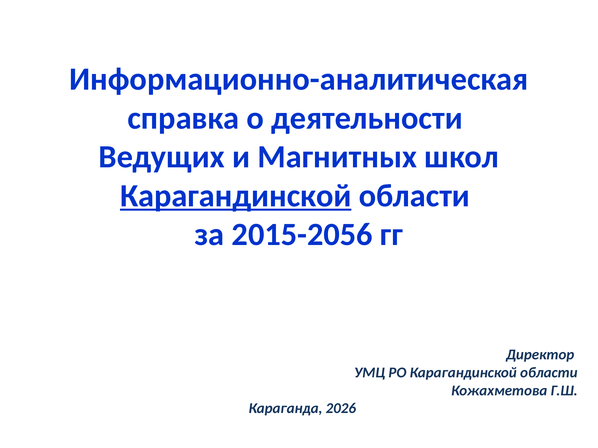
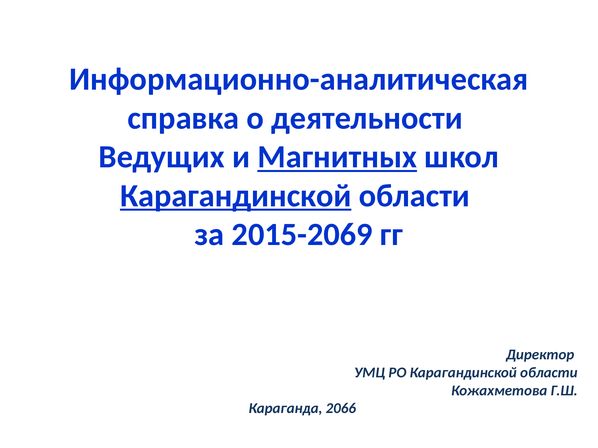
Магнитных underline: none -> present
2015-2056: 2015-2056 -> 2015-2069
2026: 2026 -> 2066
